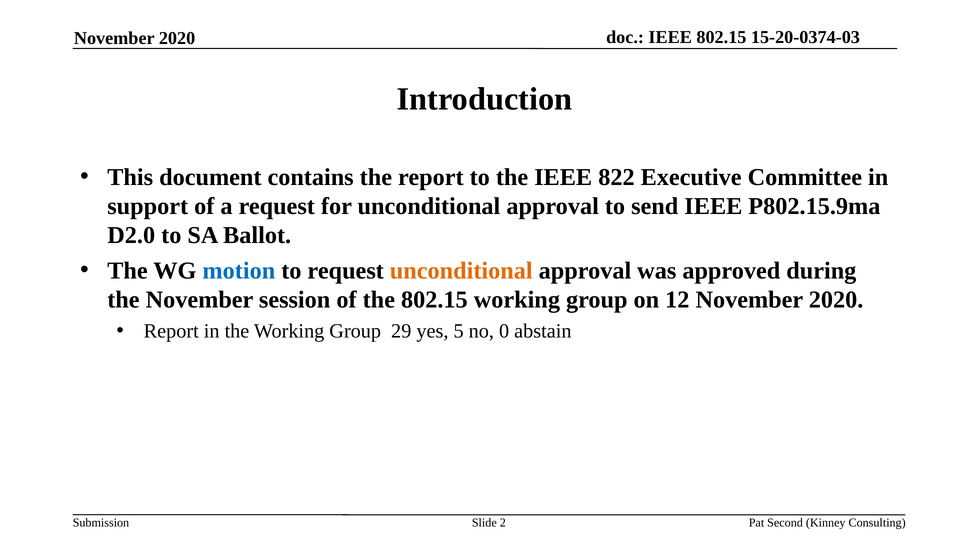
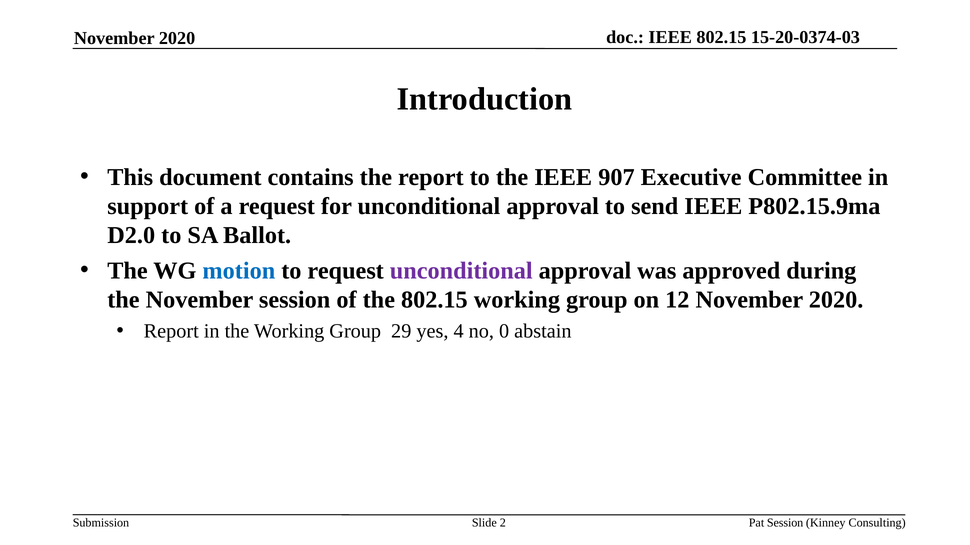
822: 822 -> 907
unconditional at (461, 271) colour: orange -> purple
5: 5 -> 4
Pat Second: Second -> Session
